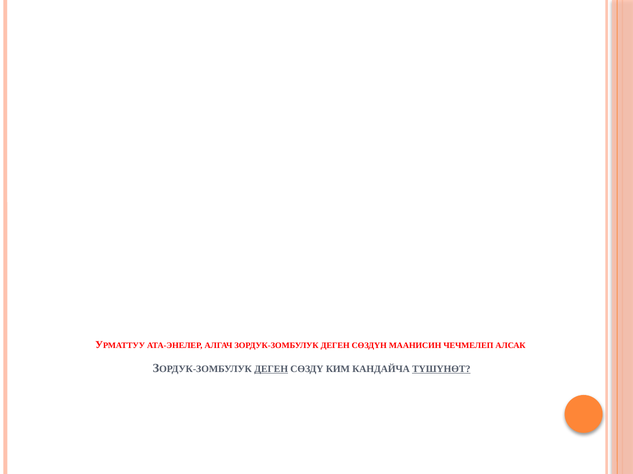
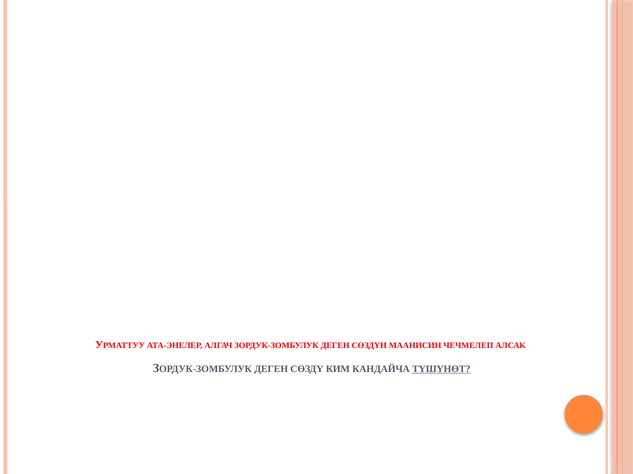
ДЕГЕН at (271, 370) underline: present -> none
